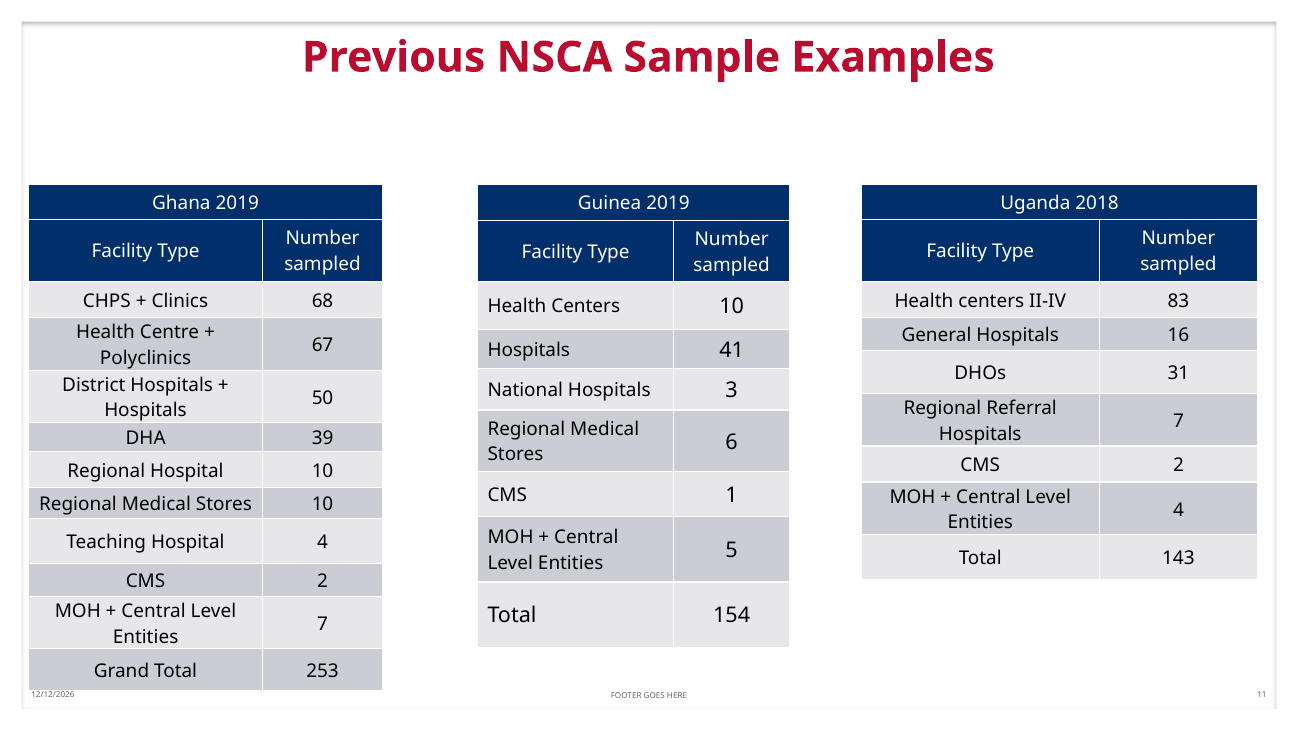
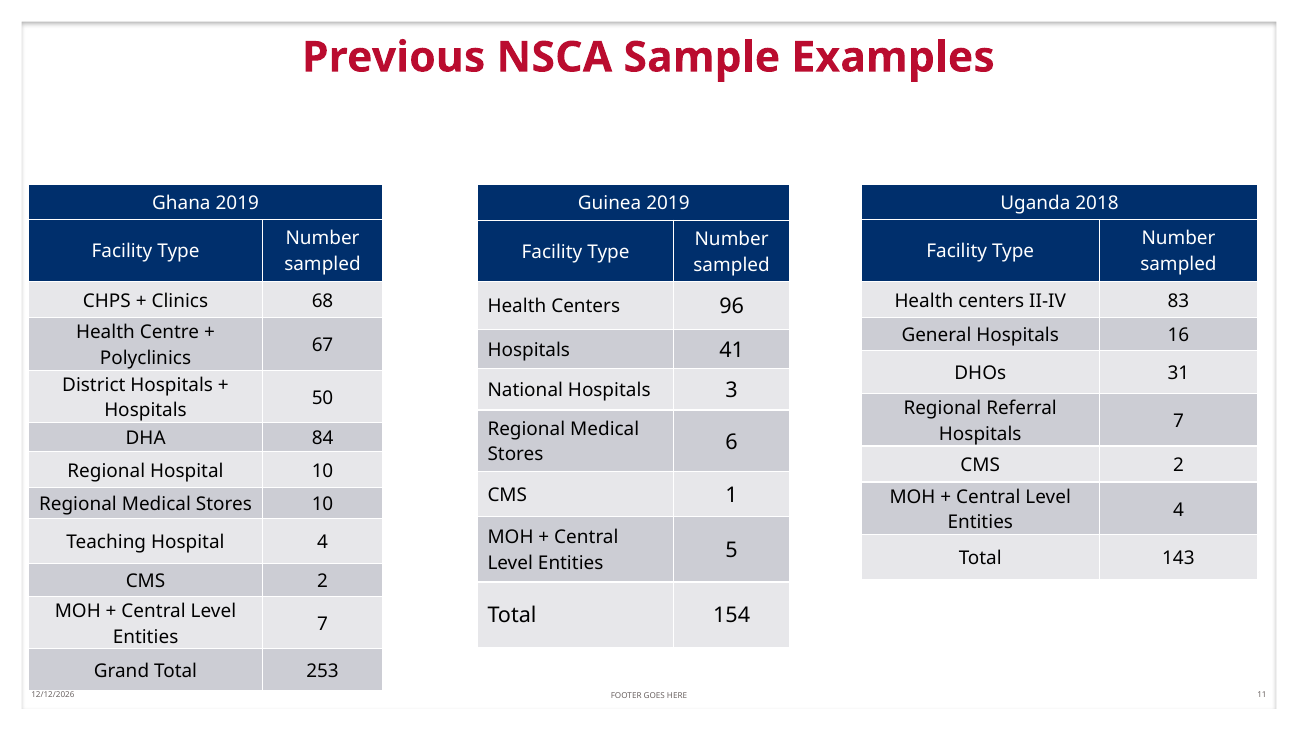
Centers 10: 10 -> 96
39: 39 -> 84
